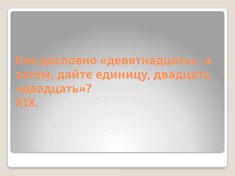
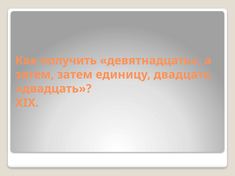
дословно: дословно -> получить
затем дайте: дайте -> затем
